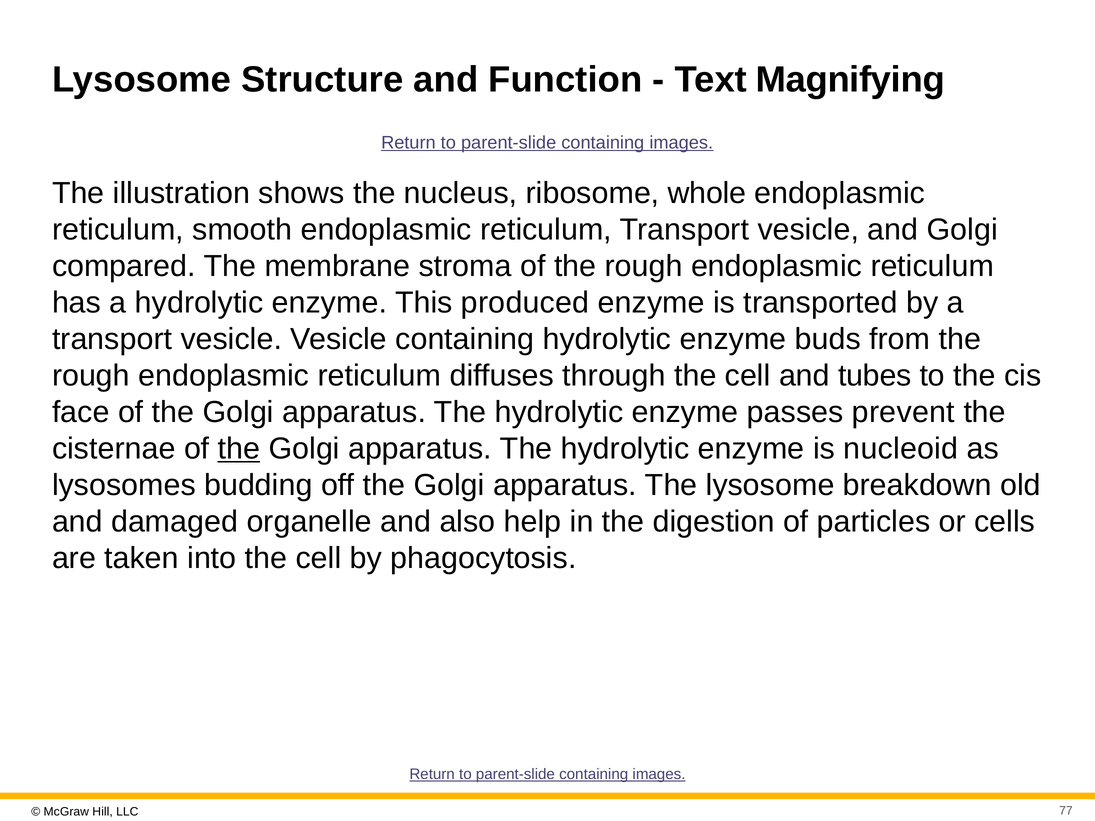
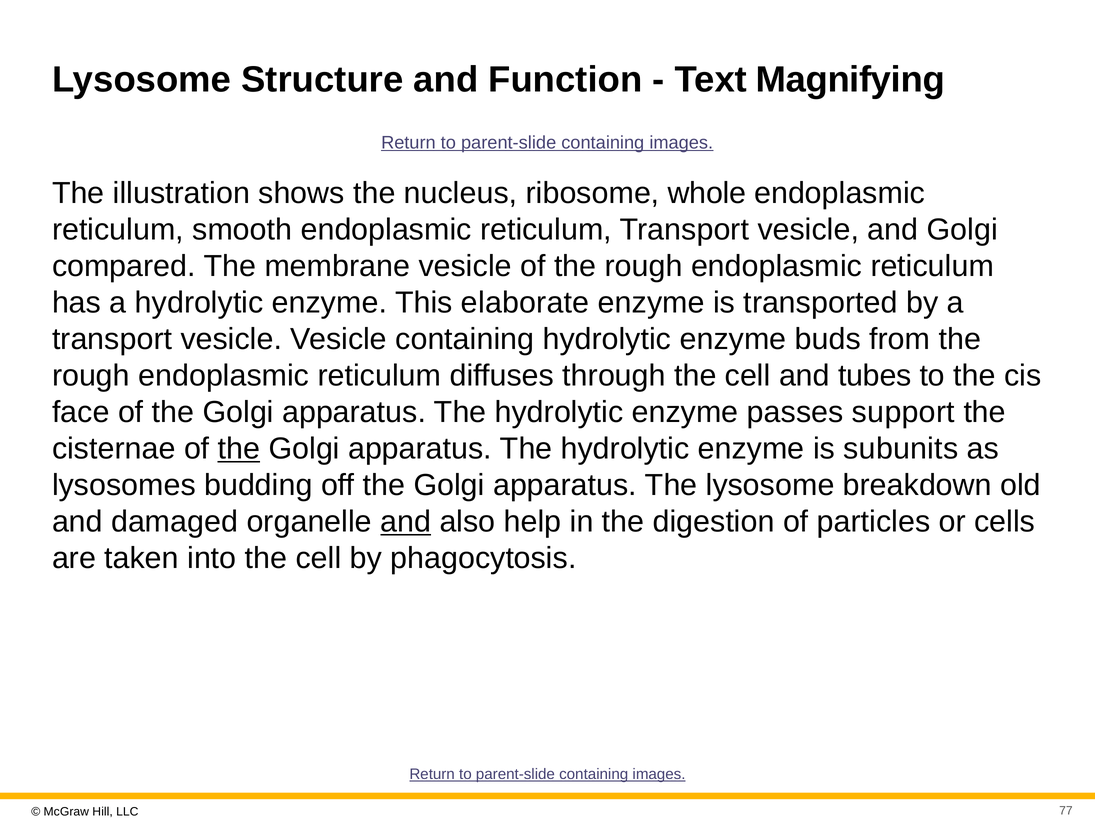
membrane stroma: stroma -> vesicle
produced: produced -> elaborate
prevent: prevent -> support
nucleoid: nucleoid -> subunits
and at (406, 522) underline: none -> present
